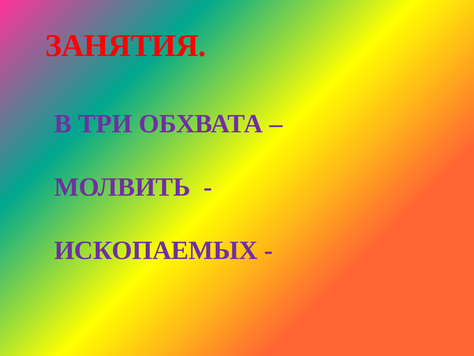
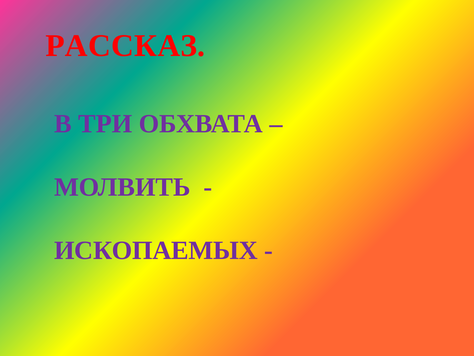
ЗАНЯТИЯ: ЗАНЯТИЯ -> РАССКАЗ
